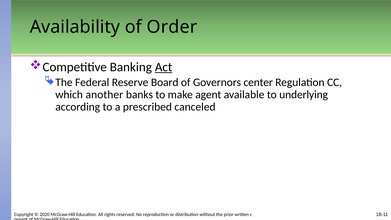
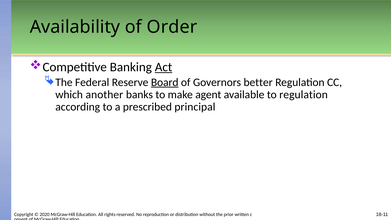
Board underline: none -> present
center: center -> better
to underlying: underlying -> regulation
canceled: canceled -> principal
